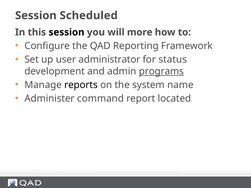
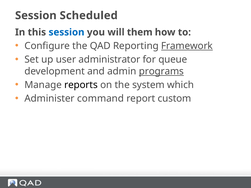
session at (67, 32) colour: black -> blue
more: more -> them
Framework underline: none -> present
status: status -> queue
name: name -> which
located: located -> custom
